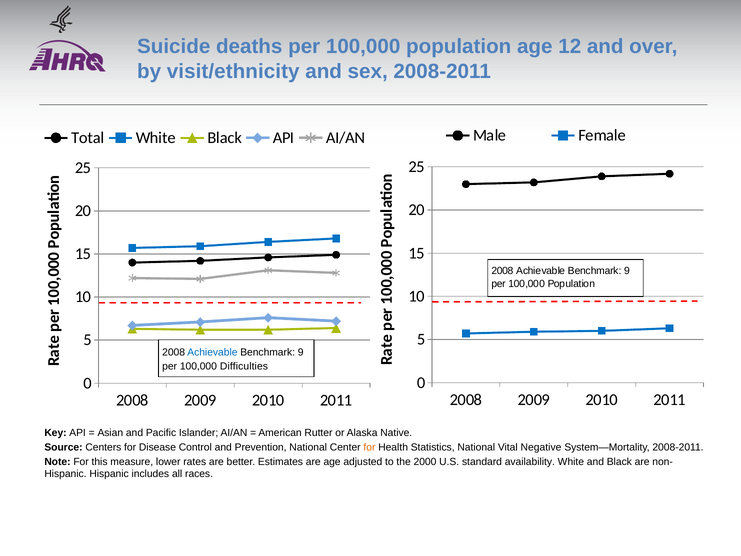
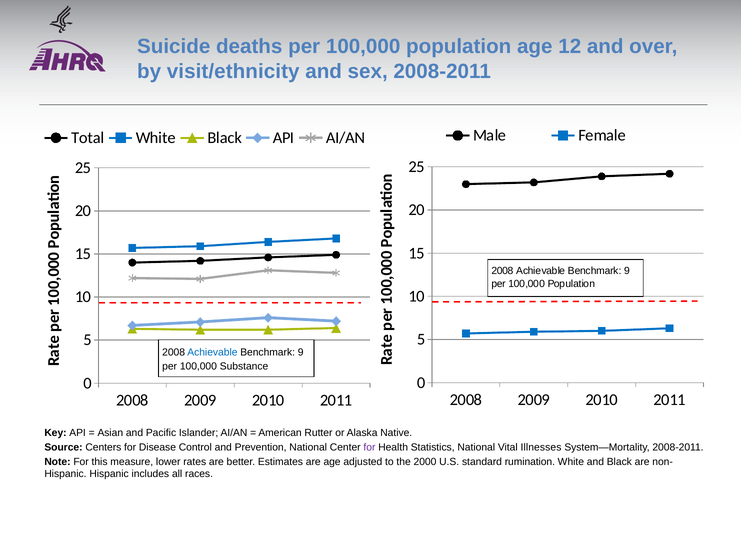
Difficulties: Difficulties -> Substance
for at (369, 447) colour: orange -> purple
Negative: Negative -> Illnesses
availability: availability -> rumination
